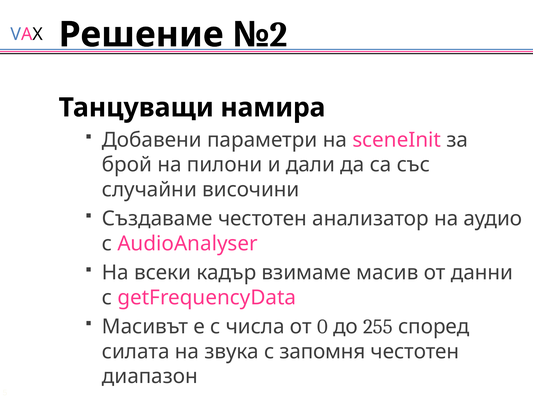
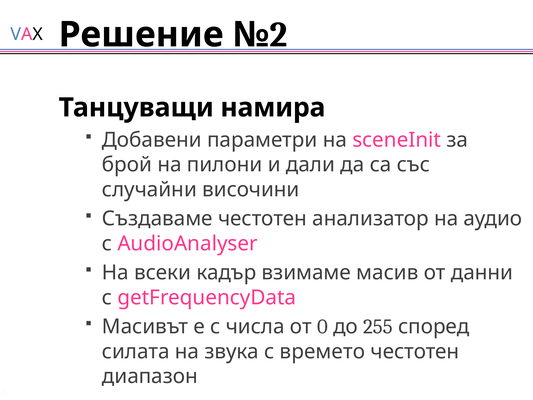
запомня: запомня -> времето
